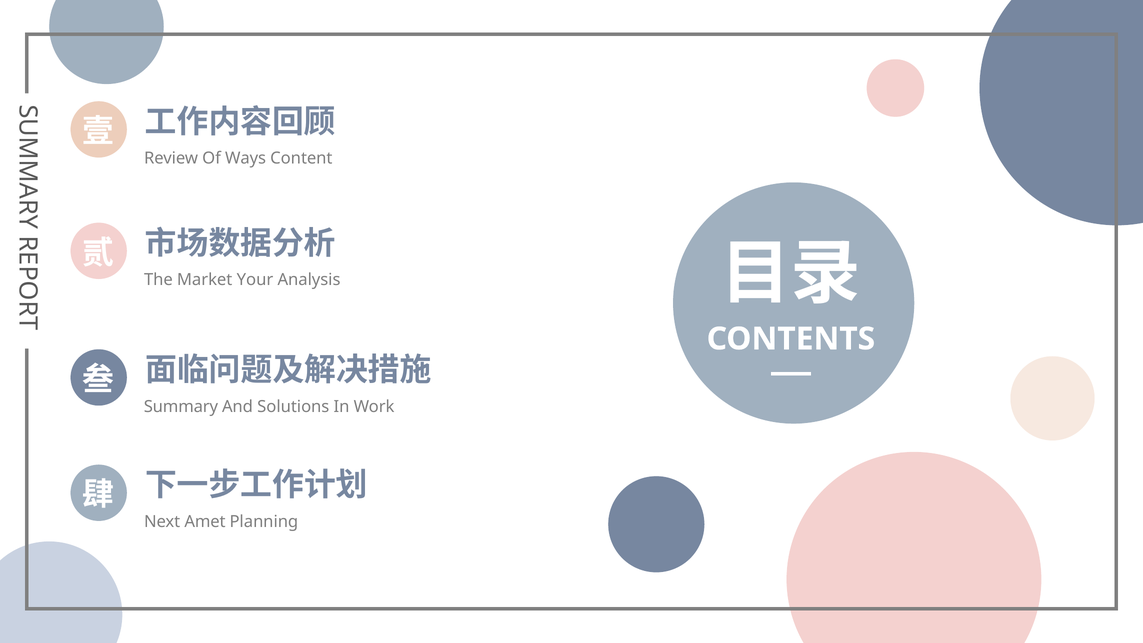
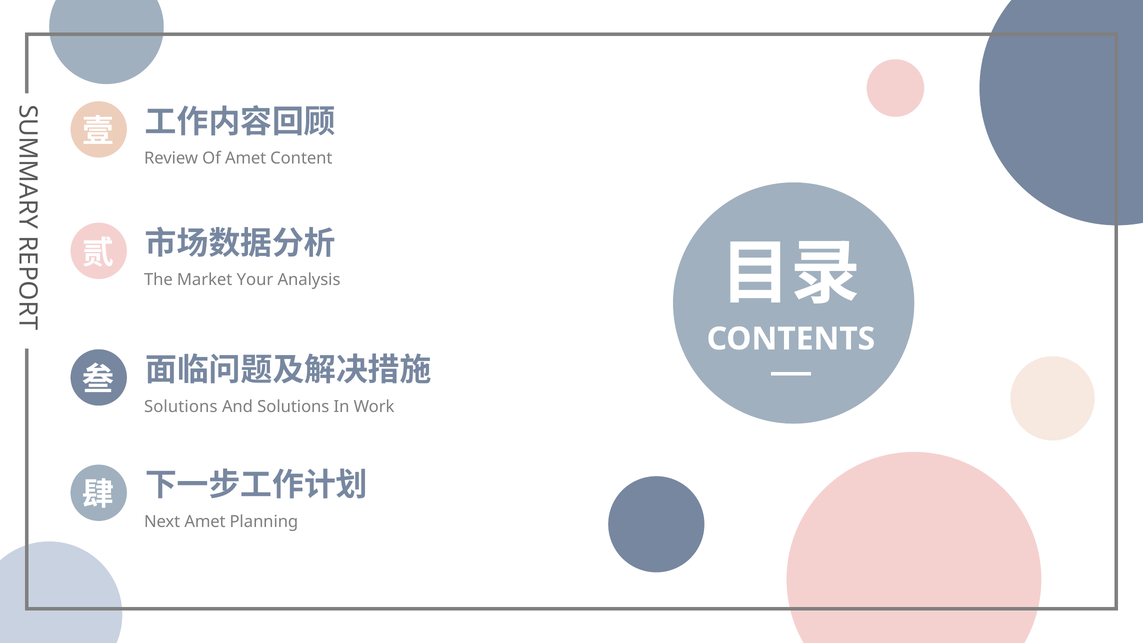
Of Ways: Ways -> Amet
Summary at (181, 406): Summary -> Solutions
